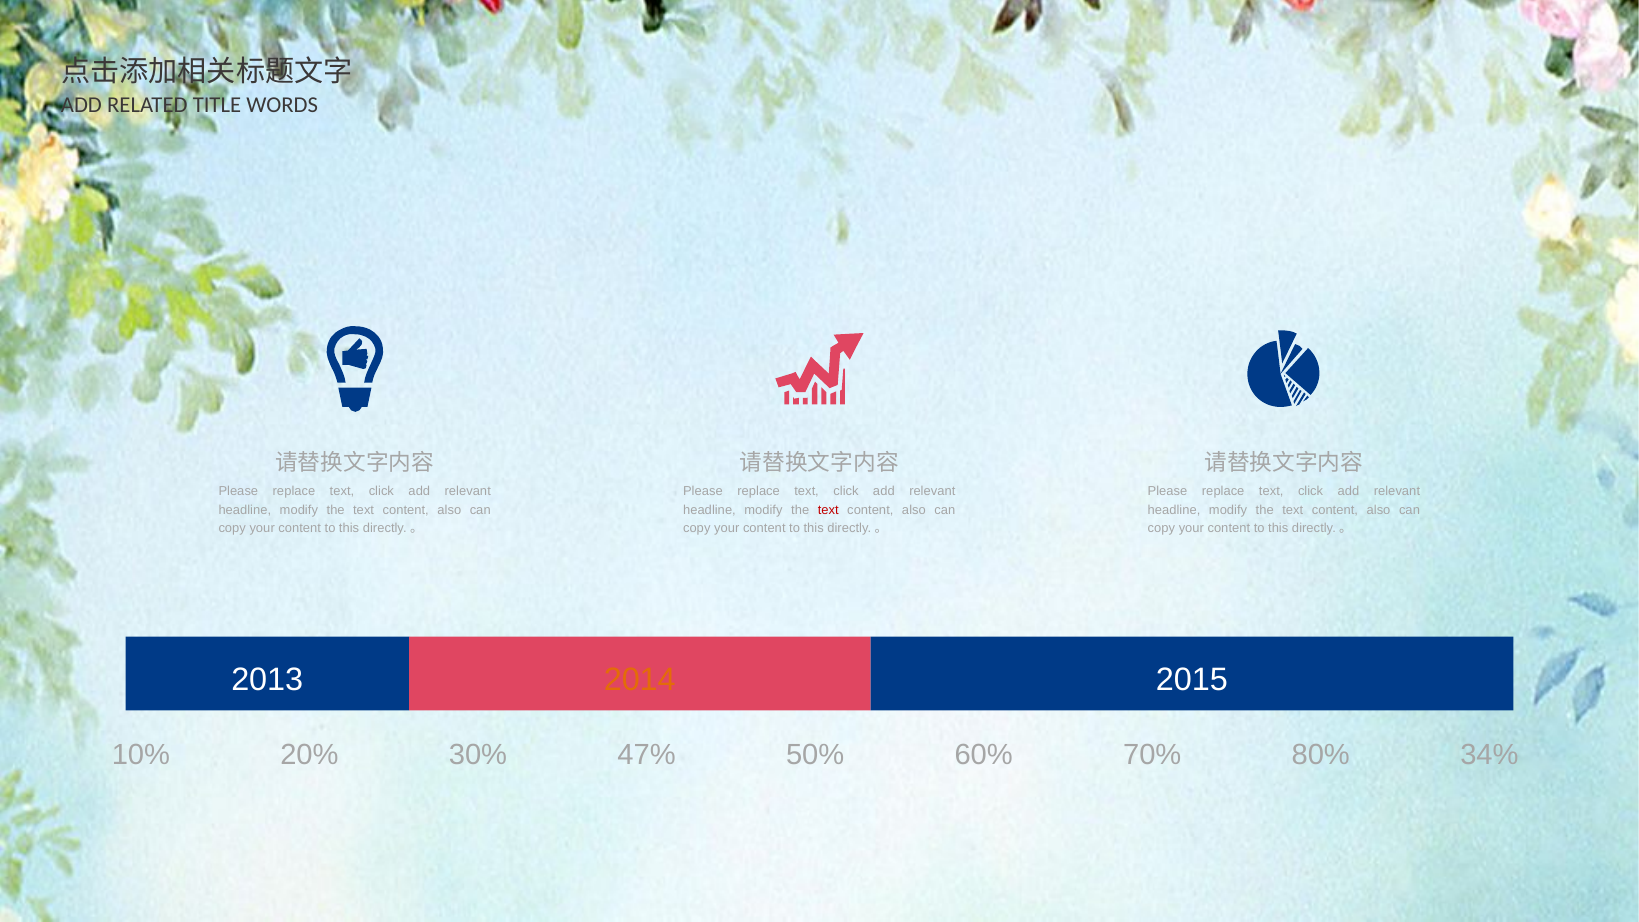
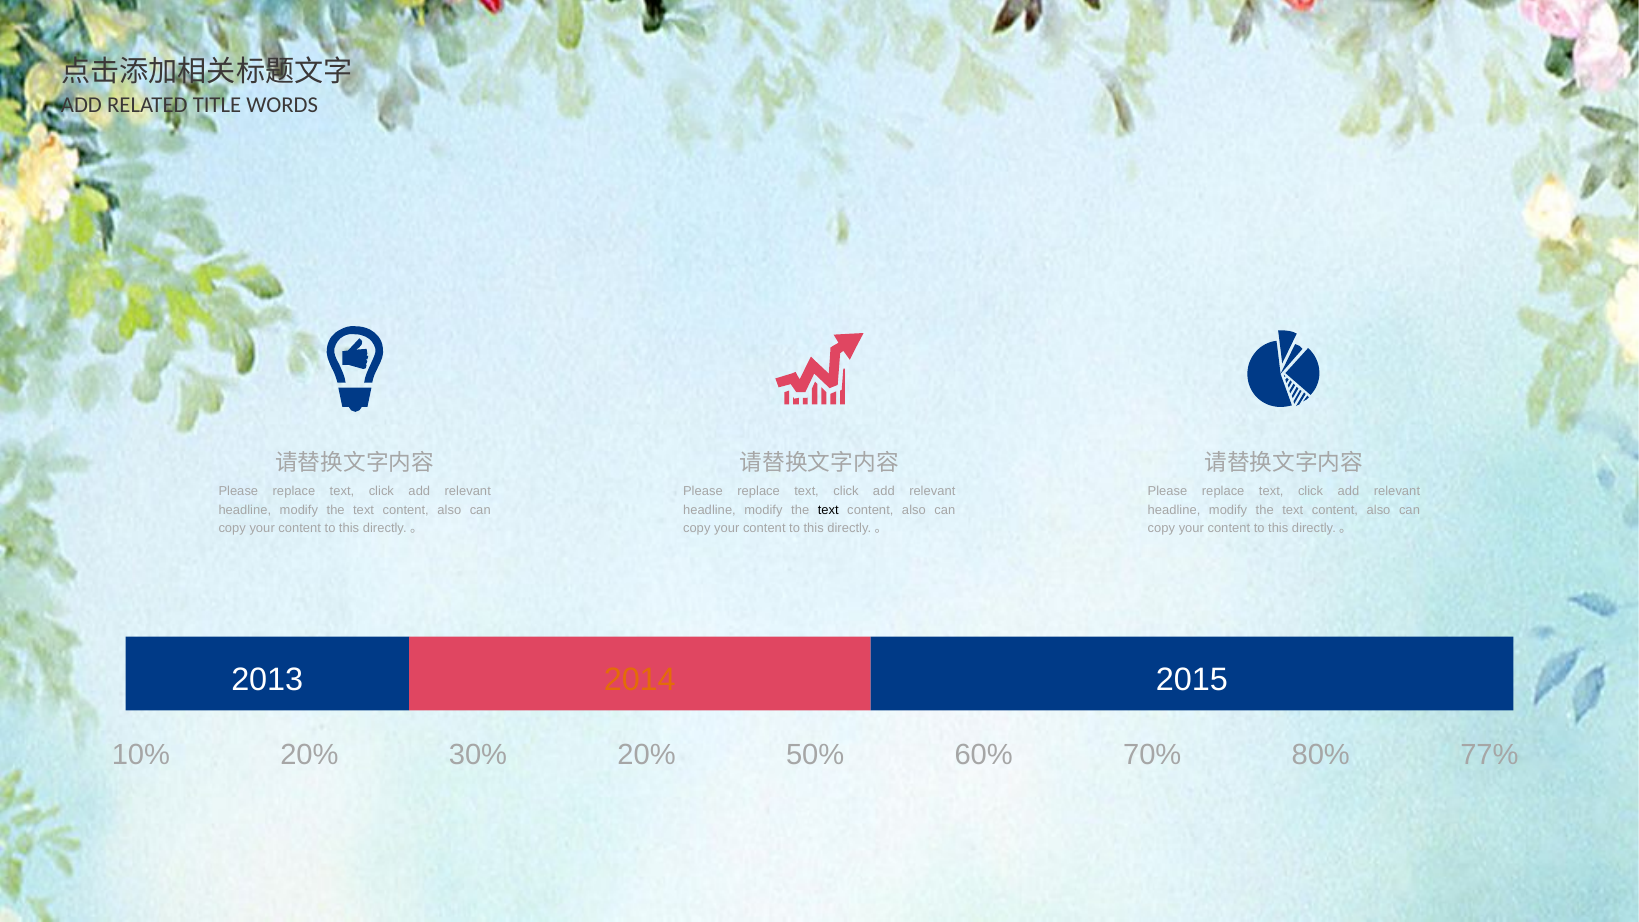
text at (828, 510) colour: red -> black
30% 47%: 47% -> 20%
34%: 34% -> 77%
